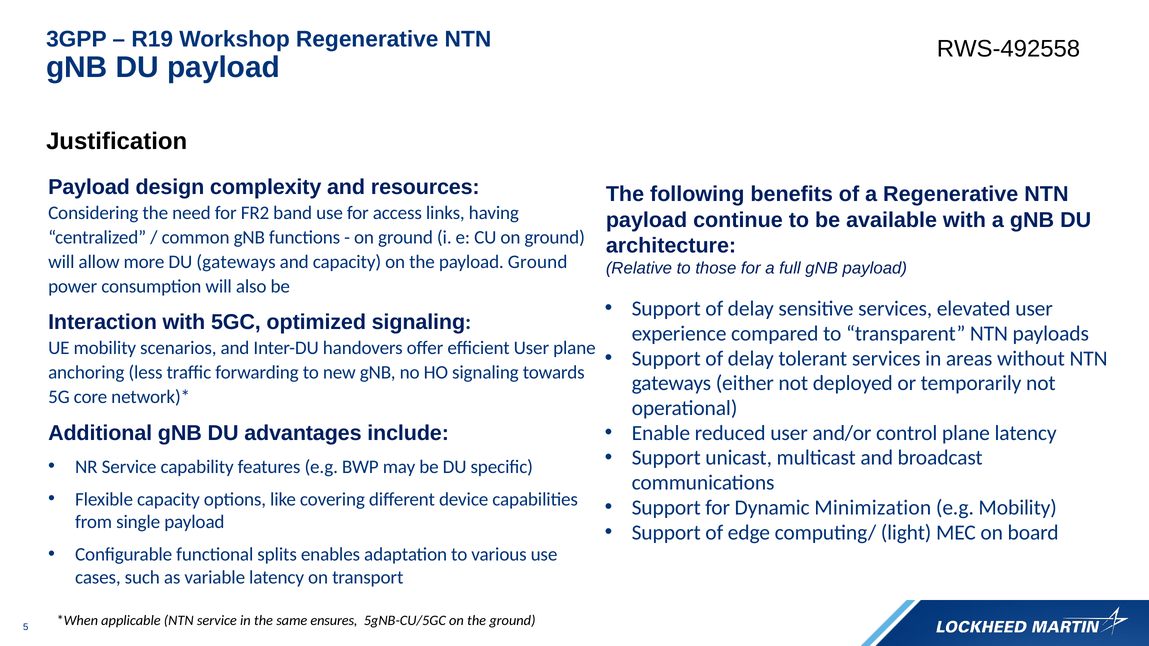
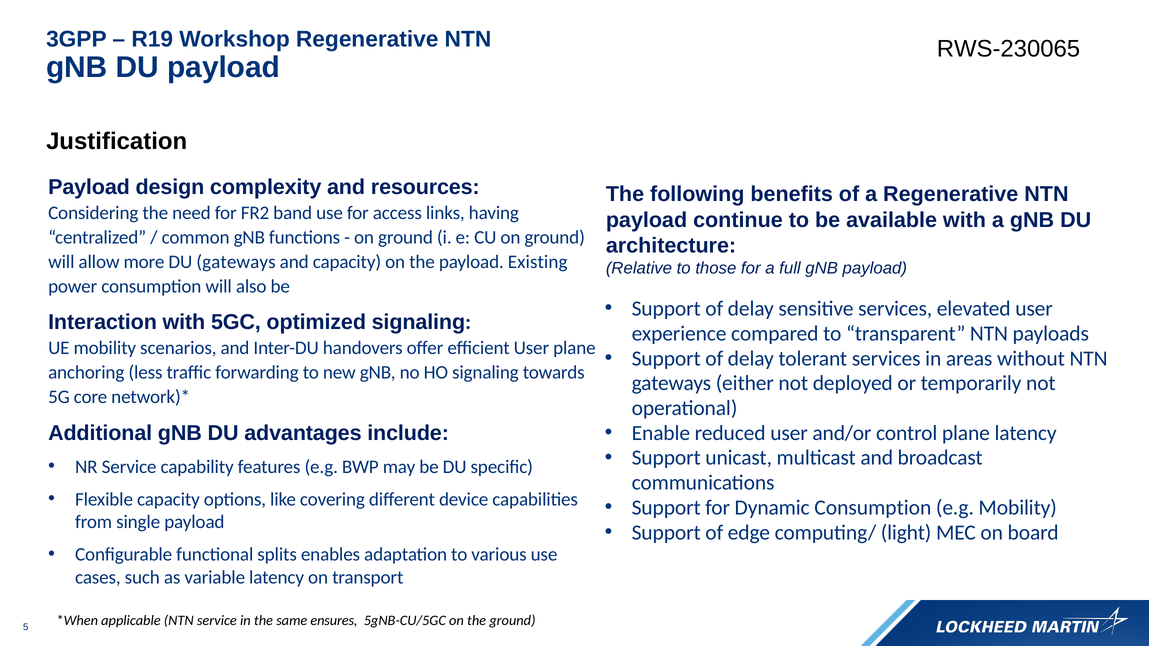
RWS-492558: RWS-492558 -> RWS-230065
payload Ground: Ground -> Existing
Dynamic Minimization: Minimization -> Consumption
